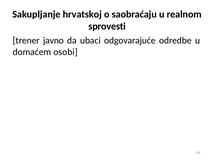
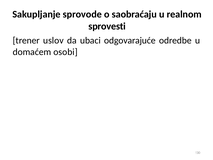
hrvatskoj: hrvatskoj -> sprovode
javno: javno -> uslov
